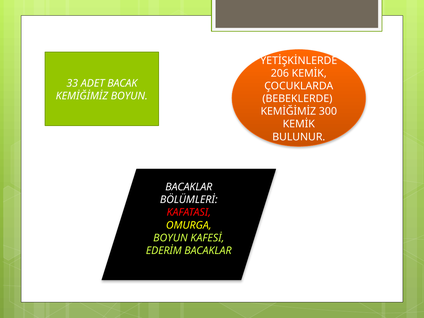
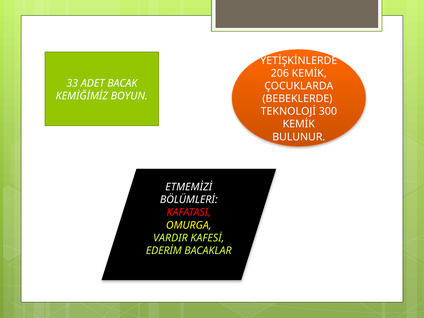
KEMİĞİMİZ at (288, 111): KEMİĞİMİZ -> TEKNOLOJİ
BACAKLAR at (189, 187): BACAKLAR -> ETMEMİZİ
BOYUN at (170, 238): BOYUN -> VARDIR
